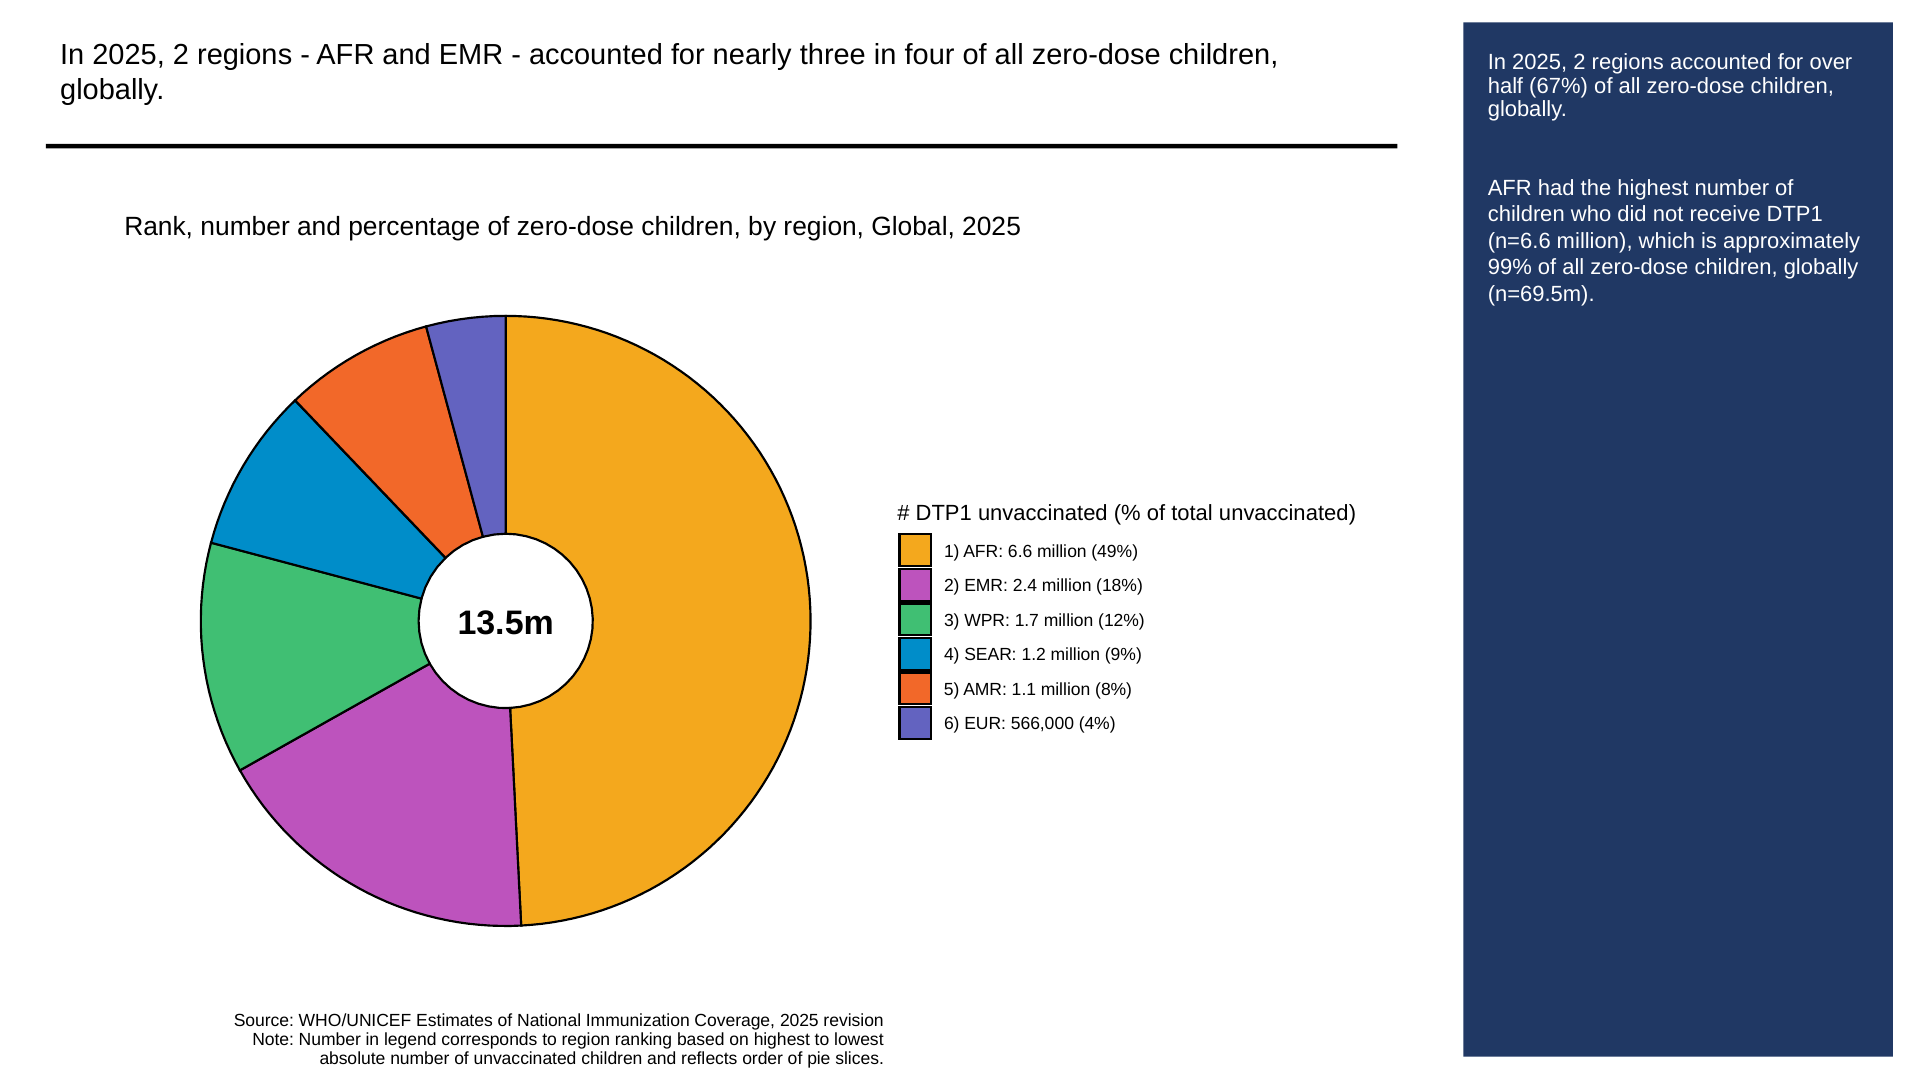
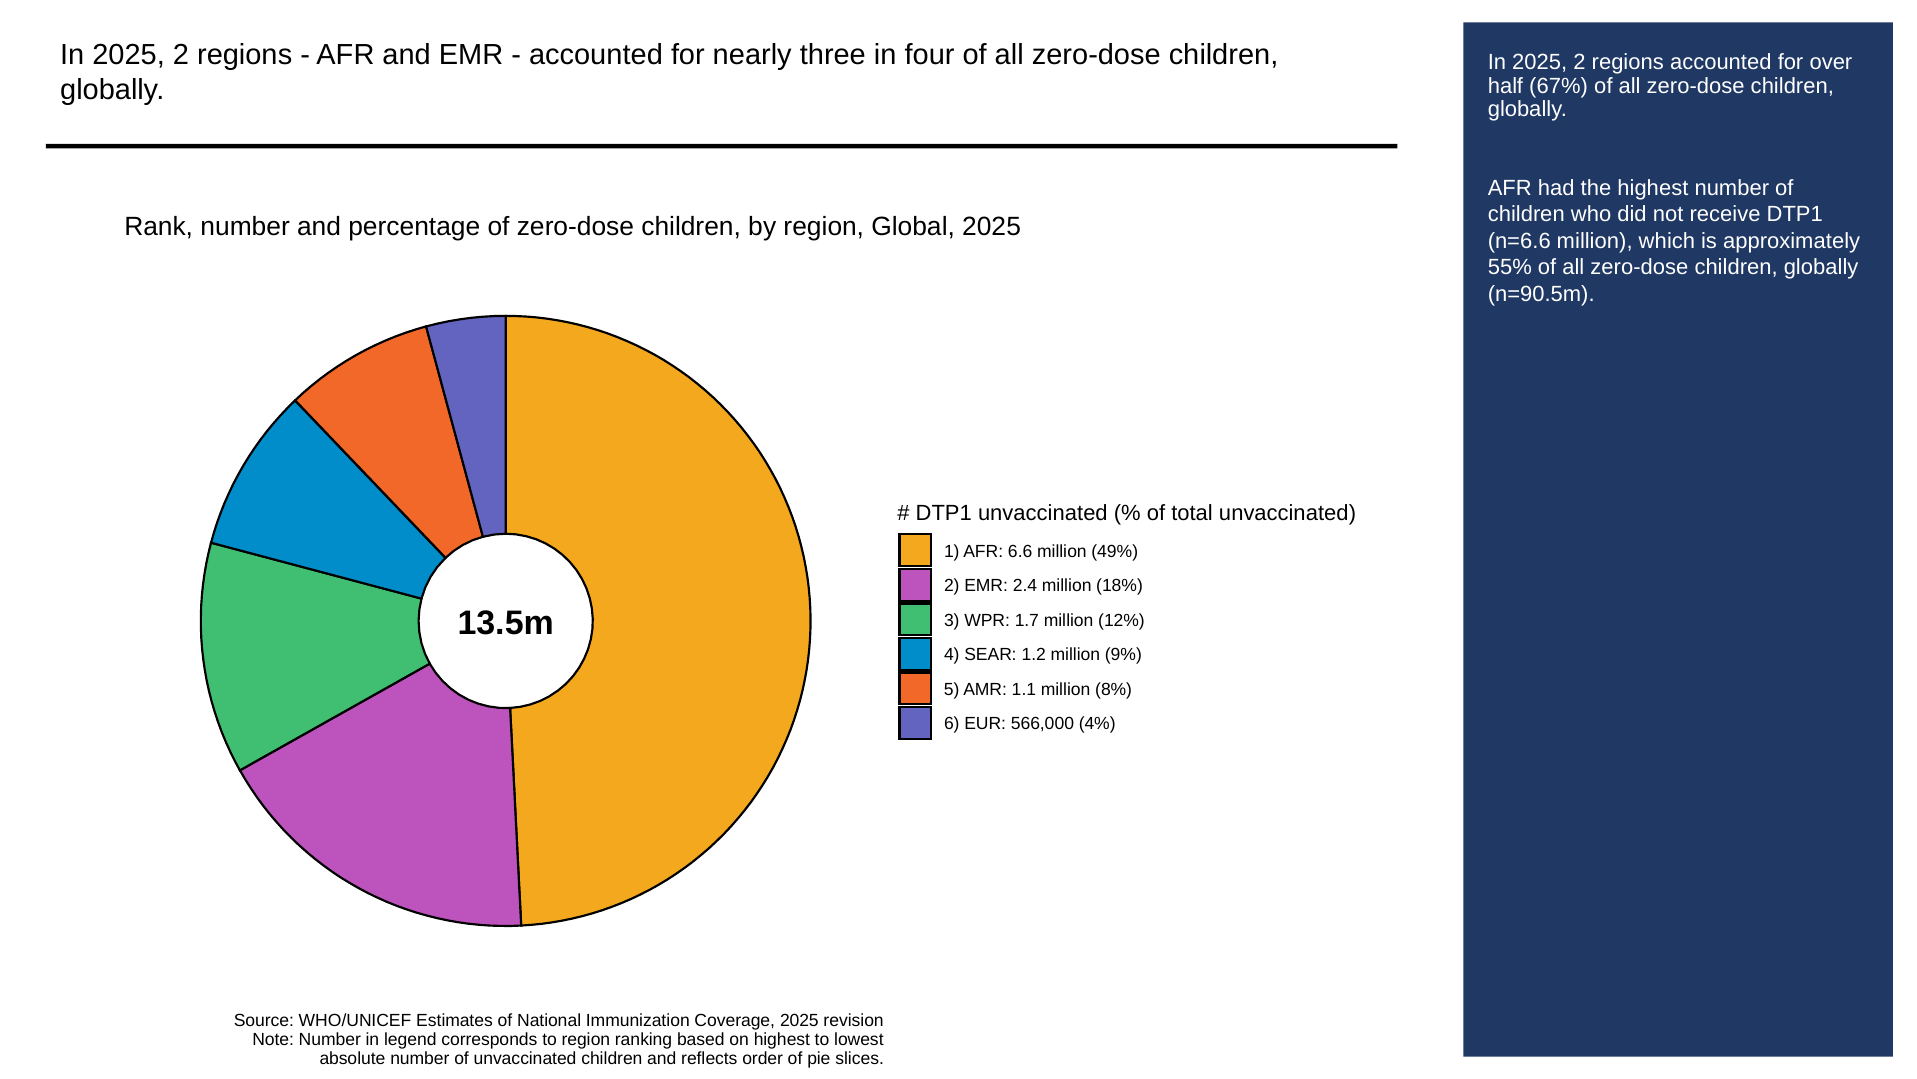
99%: 99% -> 55%
n=69.5m: n=69.5m -> n=90.5m
